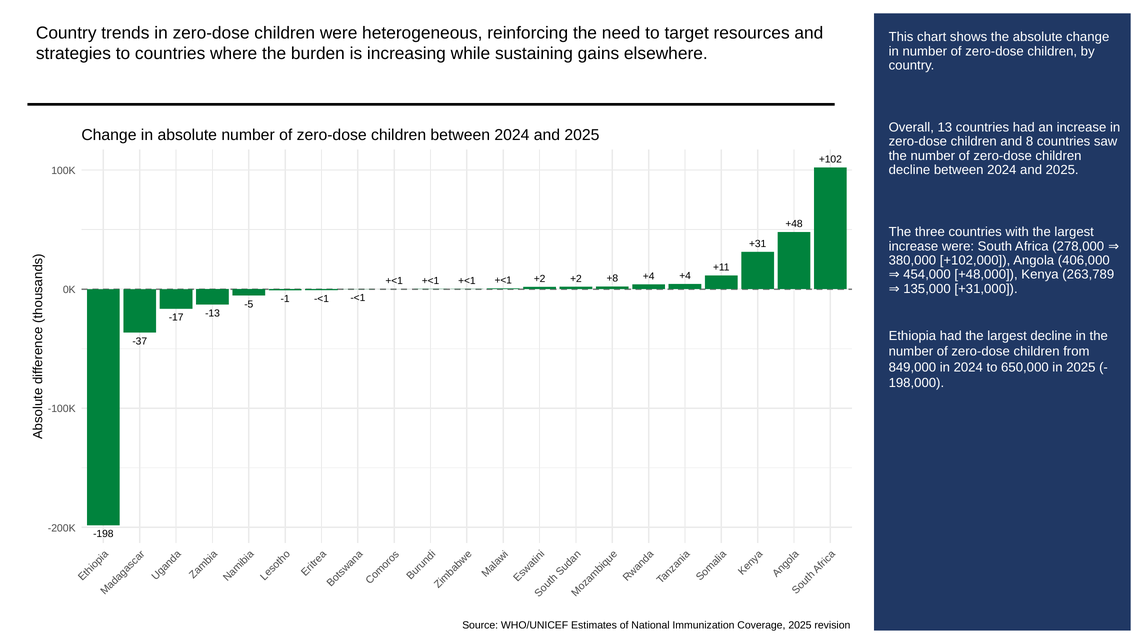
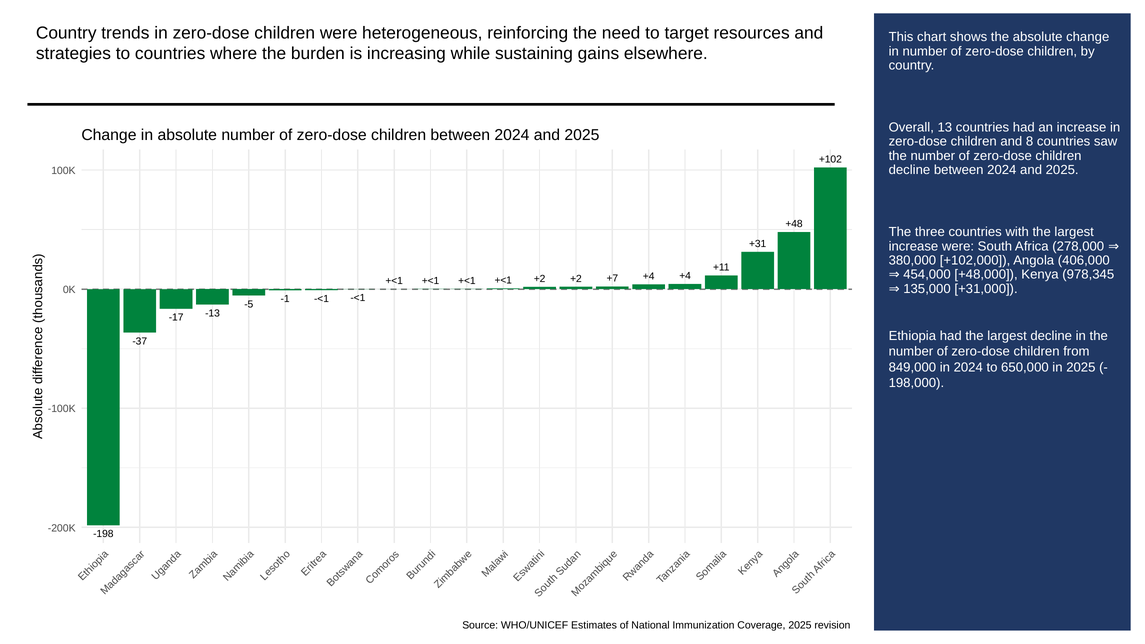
263,789: 263,789 -> 978,345
+8: +8 -> +7
